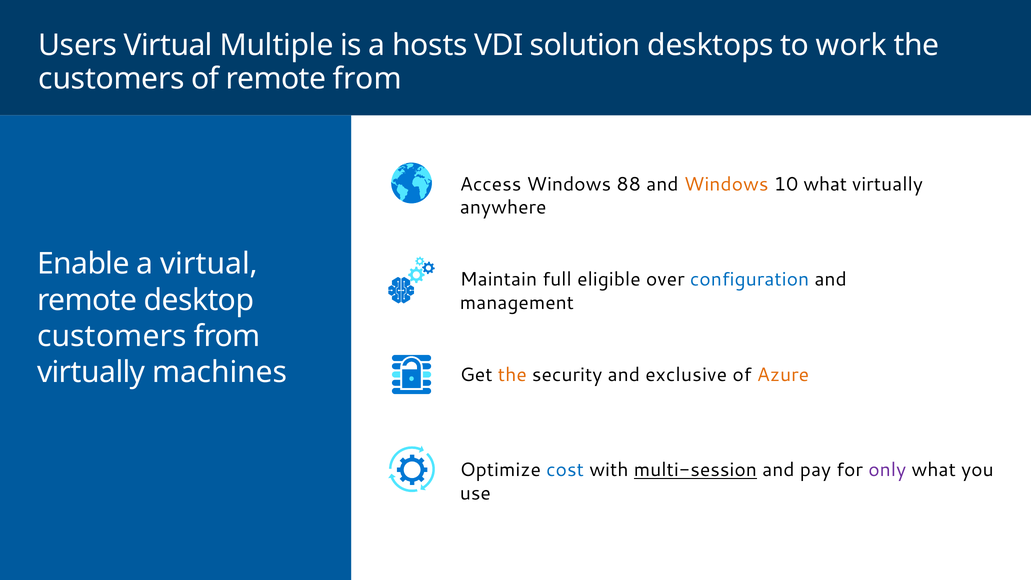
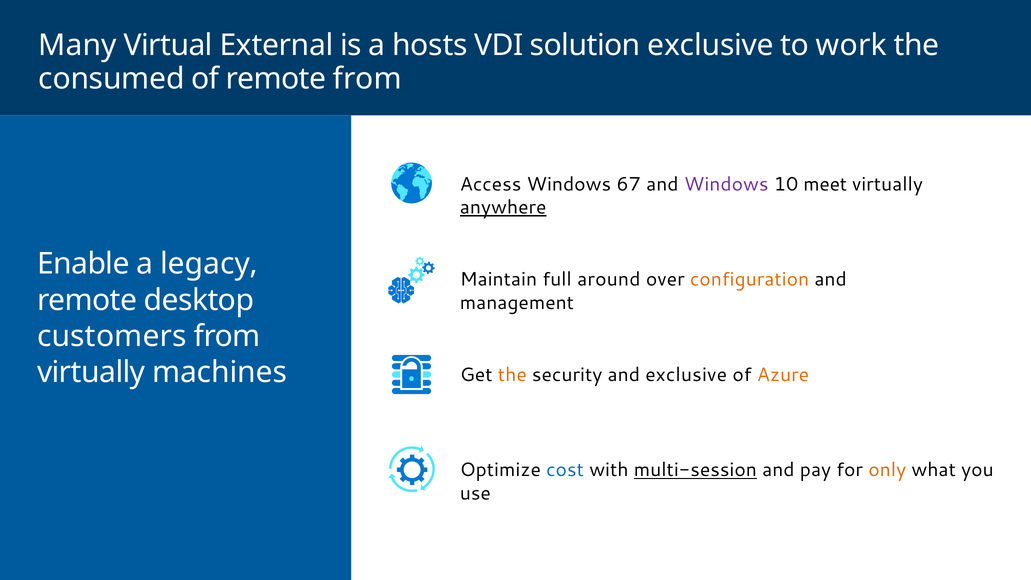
Users: Users -> Many
Multiple: Multiple -> External
solution desktops: desktops -> exclusive
customers at (111, 79): customers -> consumed
88: 88 -> 67
Windows at (726, 184) colour: orange -> purple
10 what: what -> meet
anywhere underline: none -> present
a virtual: virtual -> legacy
eligible: eligible -> around
configuration colour: blue -> orange
only colour: purple -> orange
